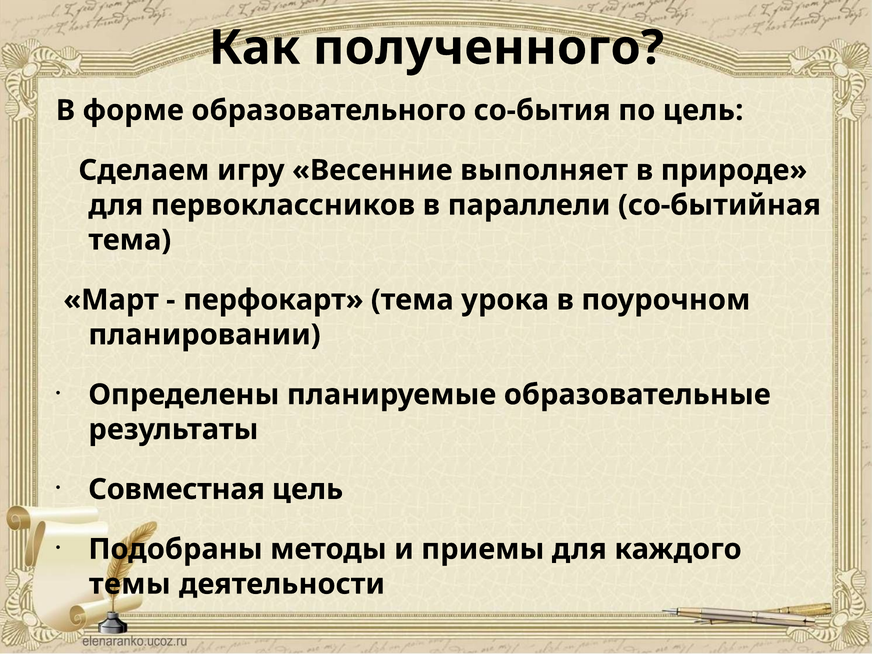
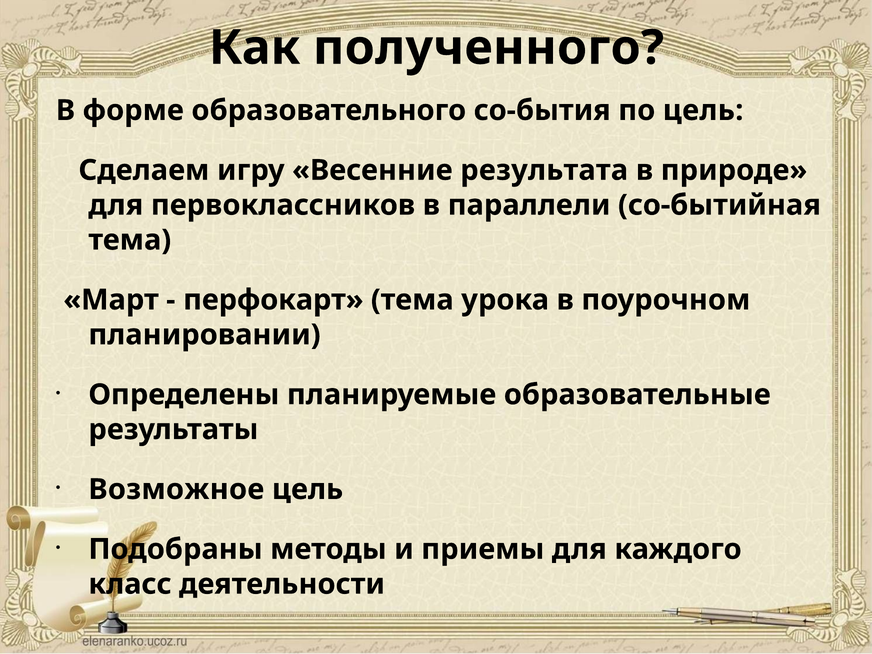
выполняет: выполняет -> результата
Совместная: Совместная -> Возможное
темы: темы -> класс
